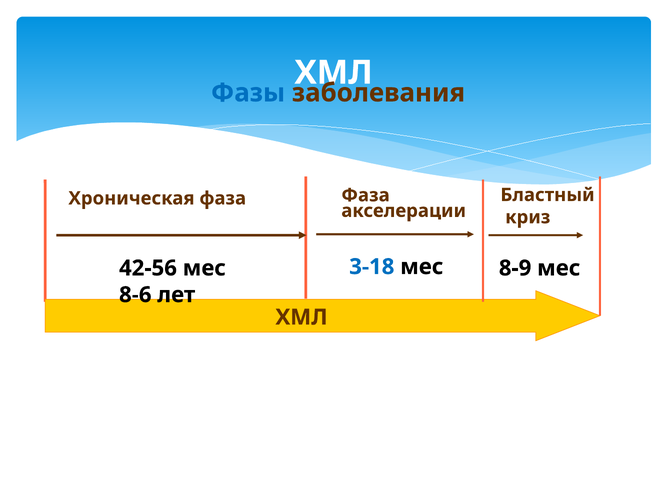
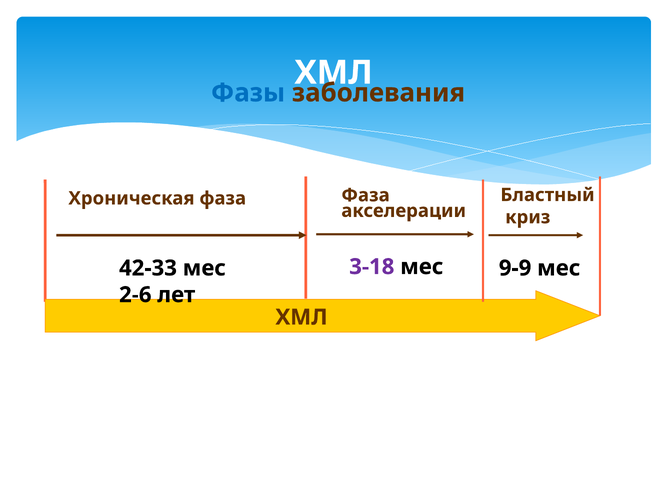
3-18 colour: blue -> purple
42-56: 42-56 -> 42-33
8-9: 8-9 -> 9-9
8-6: 8-6 -> 2-6
